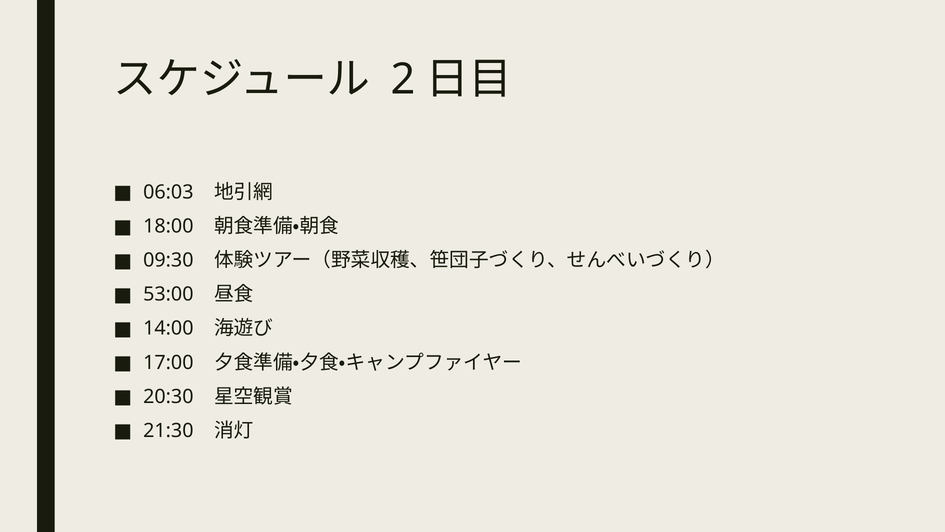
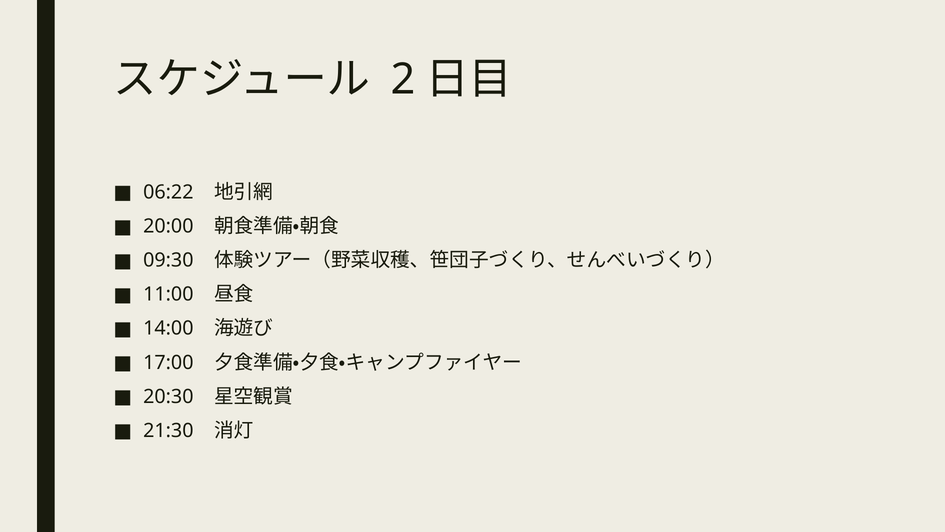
06:03: 06:03 -> 06:22
18:00: 18:00 -> 20:00
53:00: 53:00 -> 11:00
